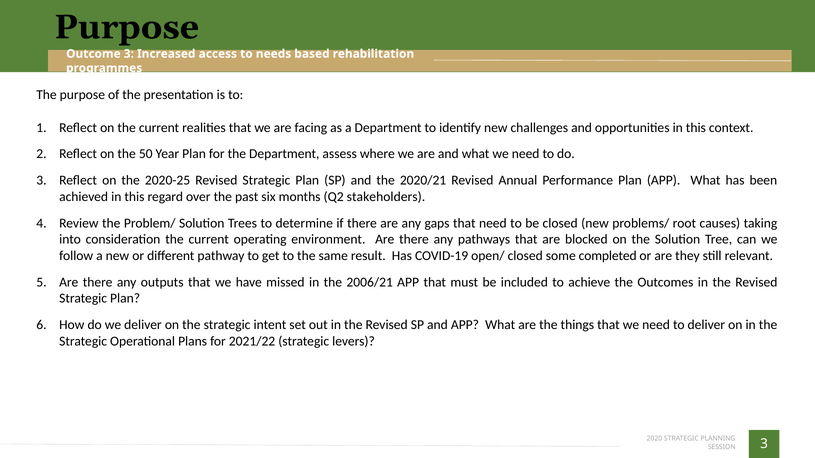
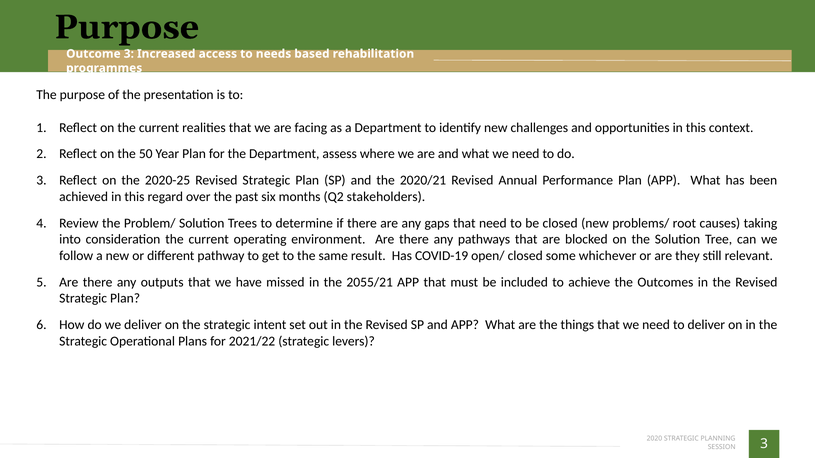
completed: completed -> whichever
2006/21: 2006/21 -> 2055/21
